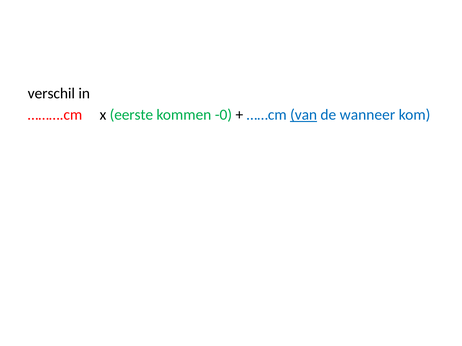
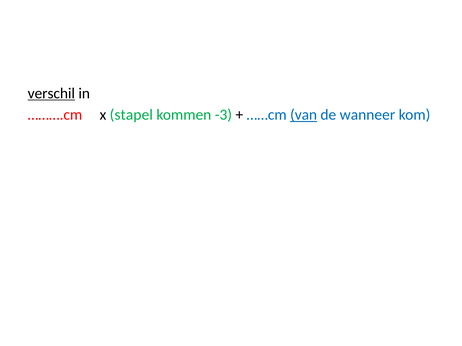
verschil underline: none -> present
eerste: eerste -> stapel
-0: -0 -> -3
